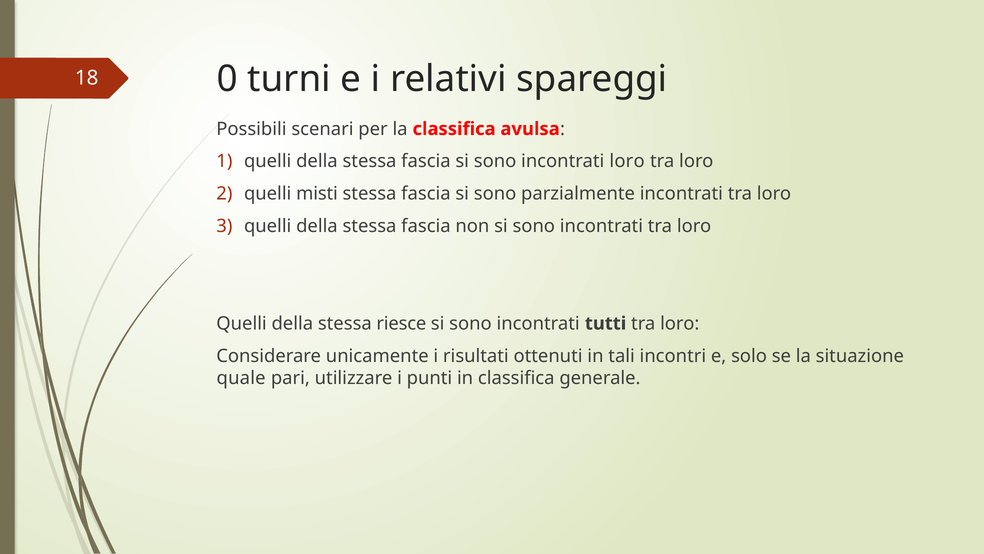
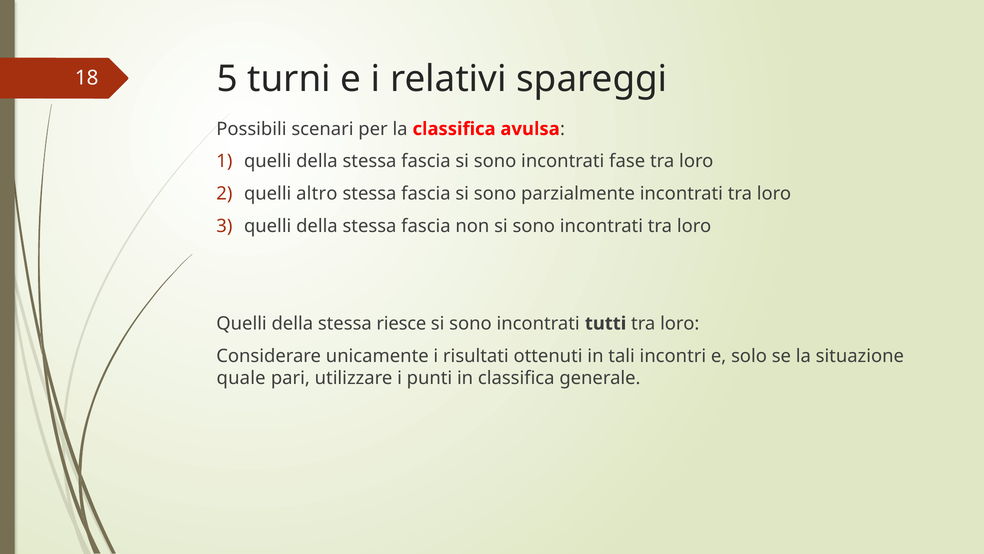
0: 0 -> 5
incontrati loro: loro -> fase
misti: misti -> altro
